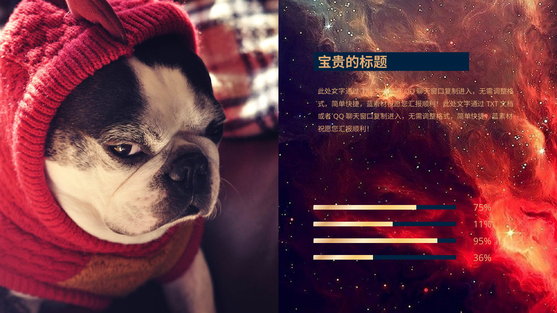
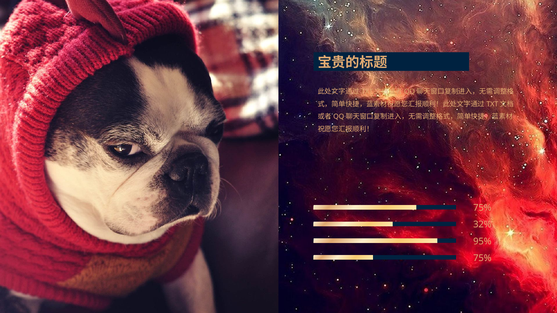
11%: 11% -> 32%
36% at (482, 258): 36% -> 75%
